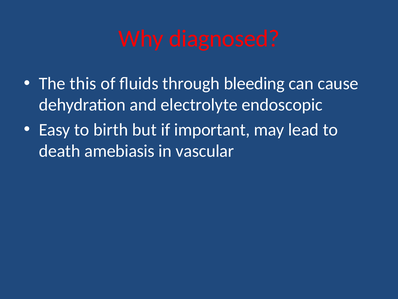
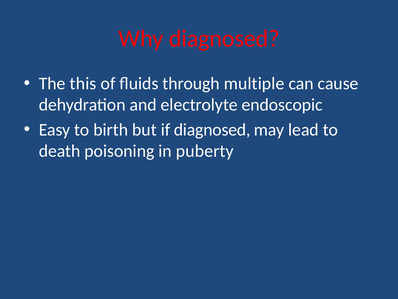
bleeding: bleeding -> multiple
if important: important -> diagnosed
amebiasis: amebiasis -> poisoning
vascular: vascular -> puberty
